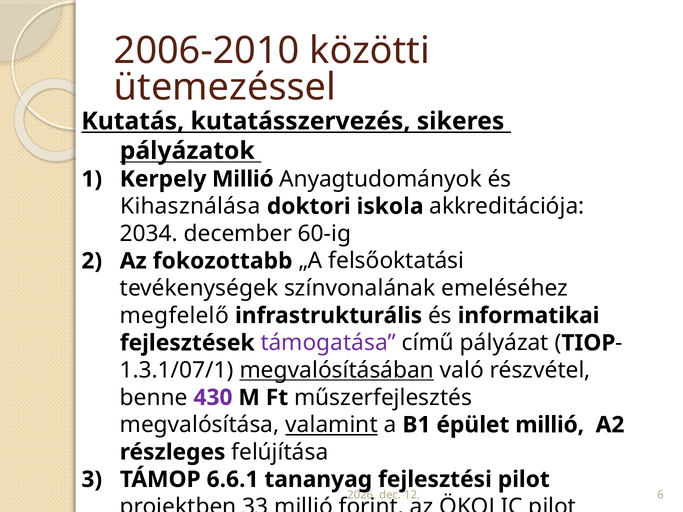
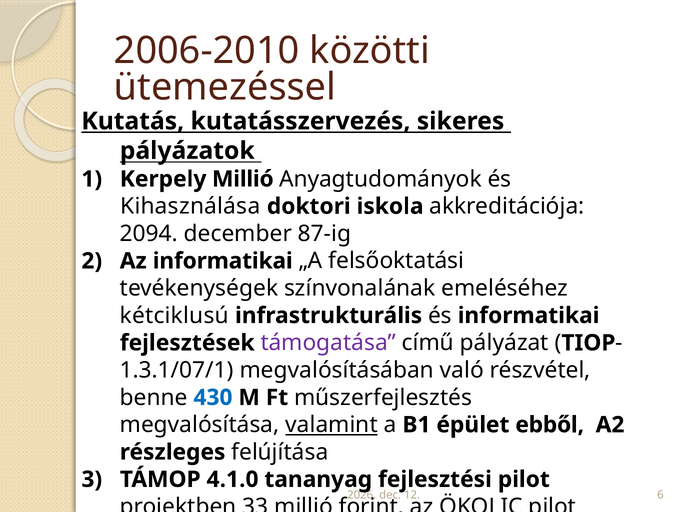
2034: 2034 -> 2094
60-ig: 60-ig -> 87-ig
Az fokozottabb: fokozottabb -> informatikai
megfelelő: megfelelő -> kétciklusú
megvalósításában underline: present -> none
430 colour: purple -> blue
épület millió: millió -> ebből
6.6.1: 6.6.1 -> 4.1.0
